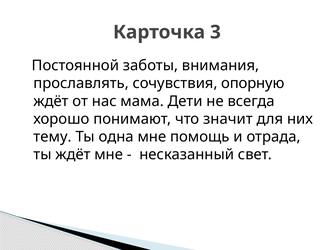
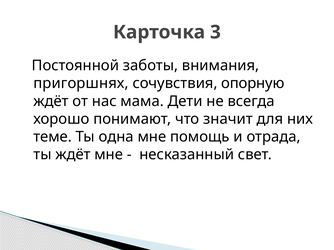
прославлять: прославлять -> пригоршнях
тему: тему -> теме
